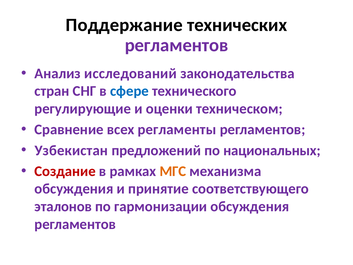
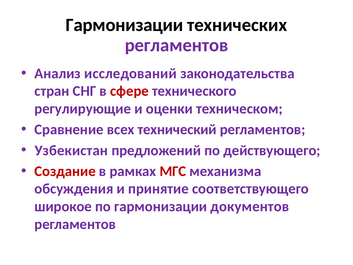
Поддержание at (124, 25): Поддержание -> Гармонизации
сфере colour: blue -> red
регламенты: регламенты -> технический
национальных: национальных -> действующего
МГС colour: orange -> red
эталонов: эталонов -> широкое
гармонизации обсуждения: обсуждения -> документов
